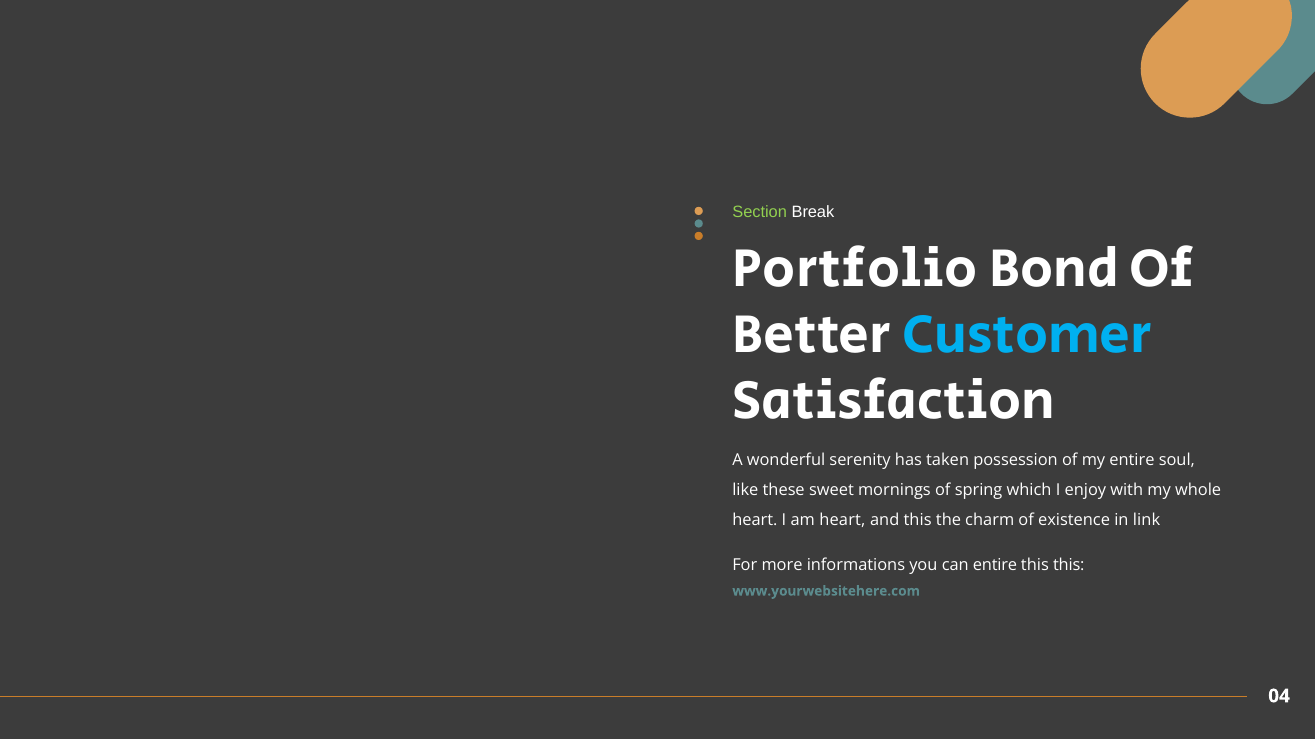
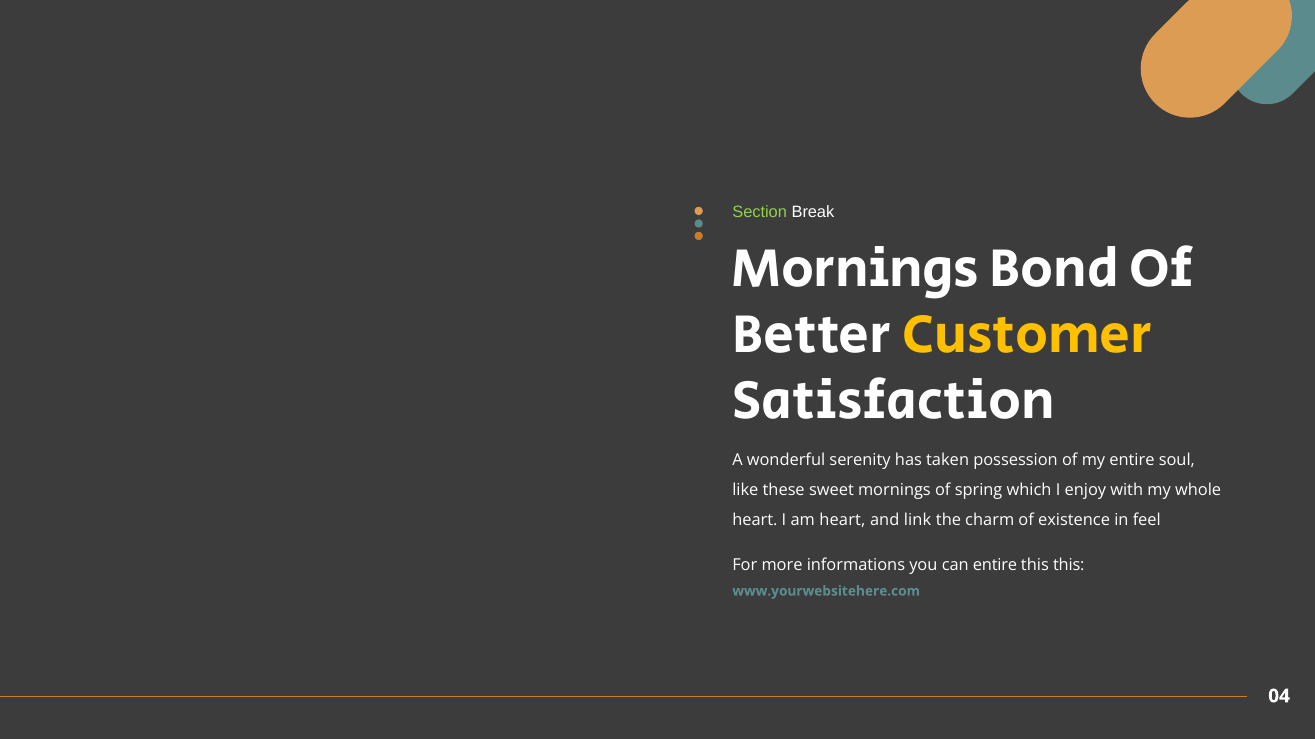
Portfolio at (855, 269): Portfolio -> Mornings
Customer colour: light blue -> yellow
and this: this -> link
link: link -> feel
